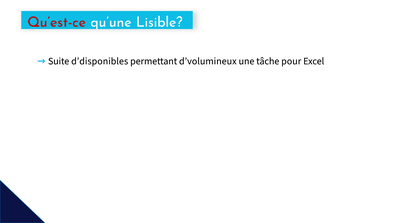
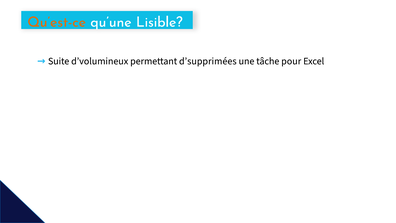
Qu’est-ce colour: red -> orange
d’disponibles: d’disponibles -> d’volumineux
d’volumineux: d’volumineux -> d’supprimées
